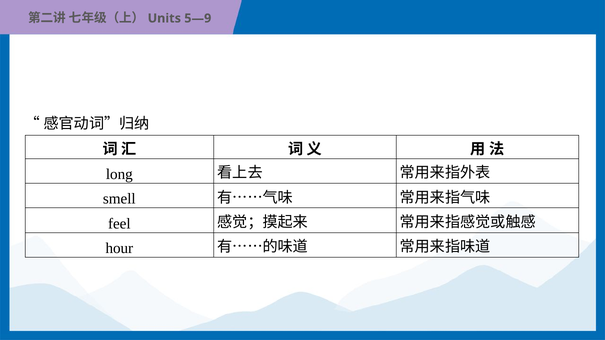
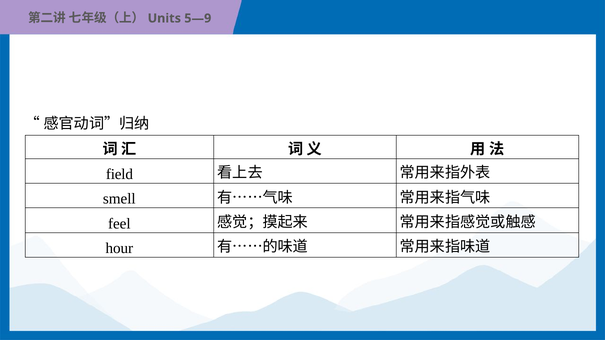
long: long -> field
